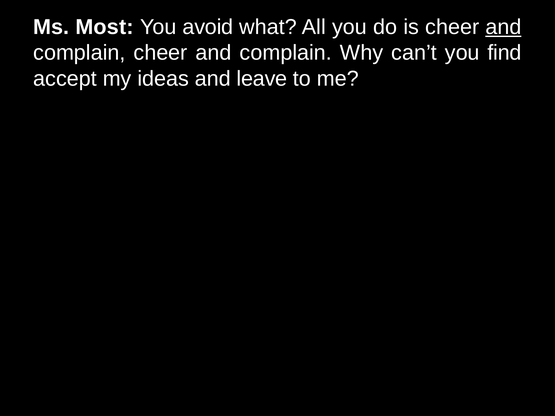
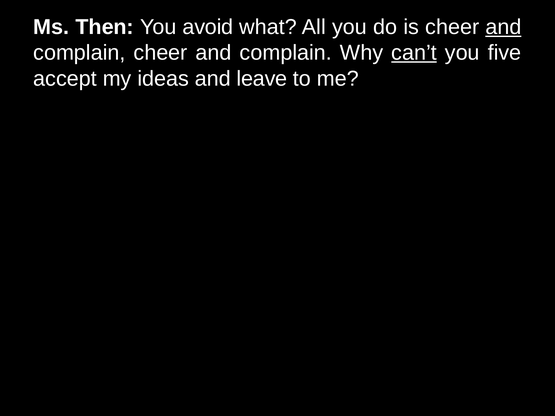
Most: Most -> Then
can’t underline: none -> present
find: find -> five
